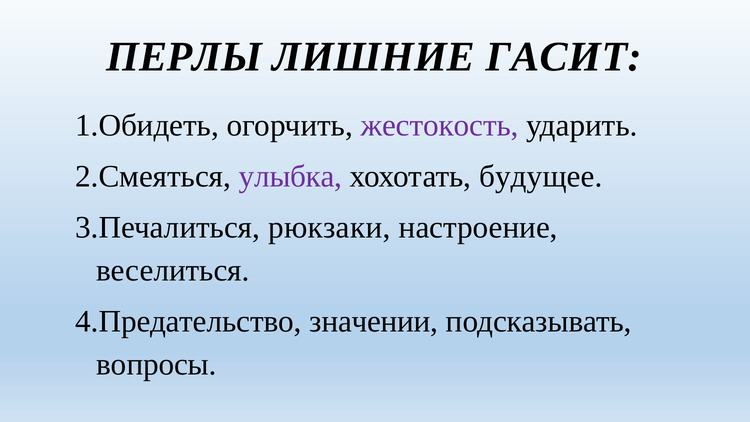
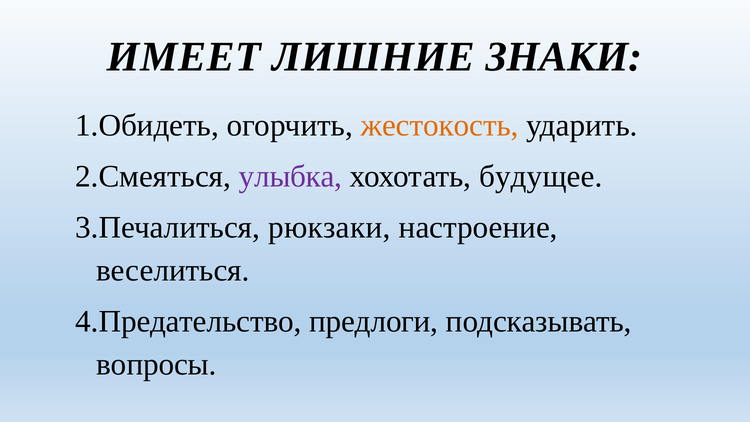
ПЕРЛЫ: ПЕРЛЫ -> ИМЕЕТ
ГАСИТ: ГАСИТ -> ЗНАКИ
жестокость colour: purple -> orange
значении: значении -> предлоги
